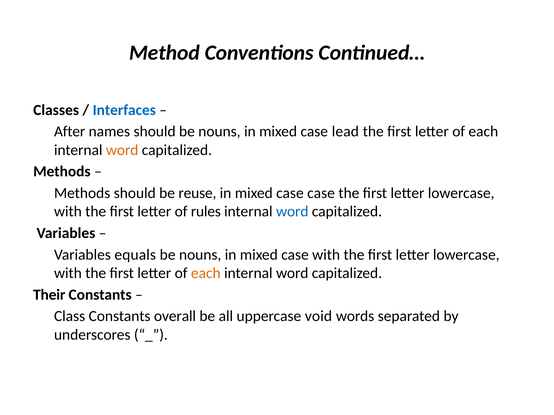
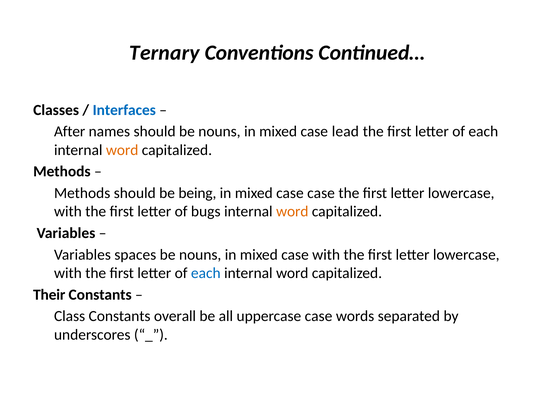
Method: Method -> Ternary
reuse: reuse -> being
rules: rules -> bugs
word at (292, 212) colour: blue -> orange
equals: equals -> spaces
each at (206, 273) colour: orange -> blue
uppercase void: void -> case
